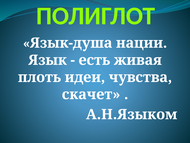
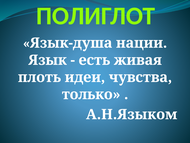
скачет: скачет -> только
